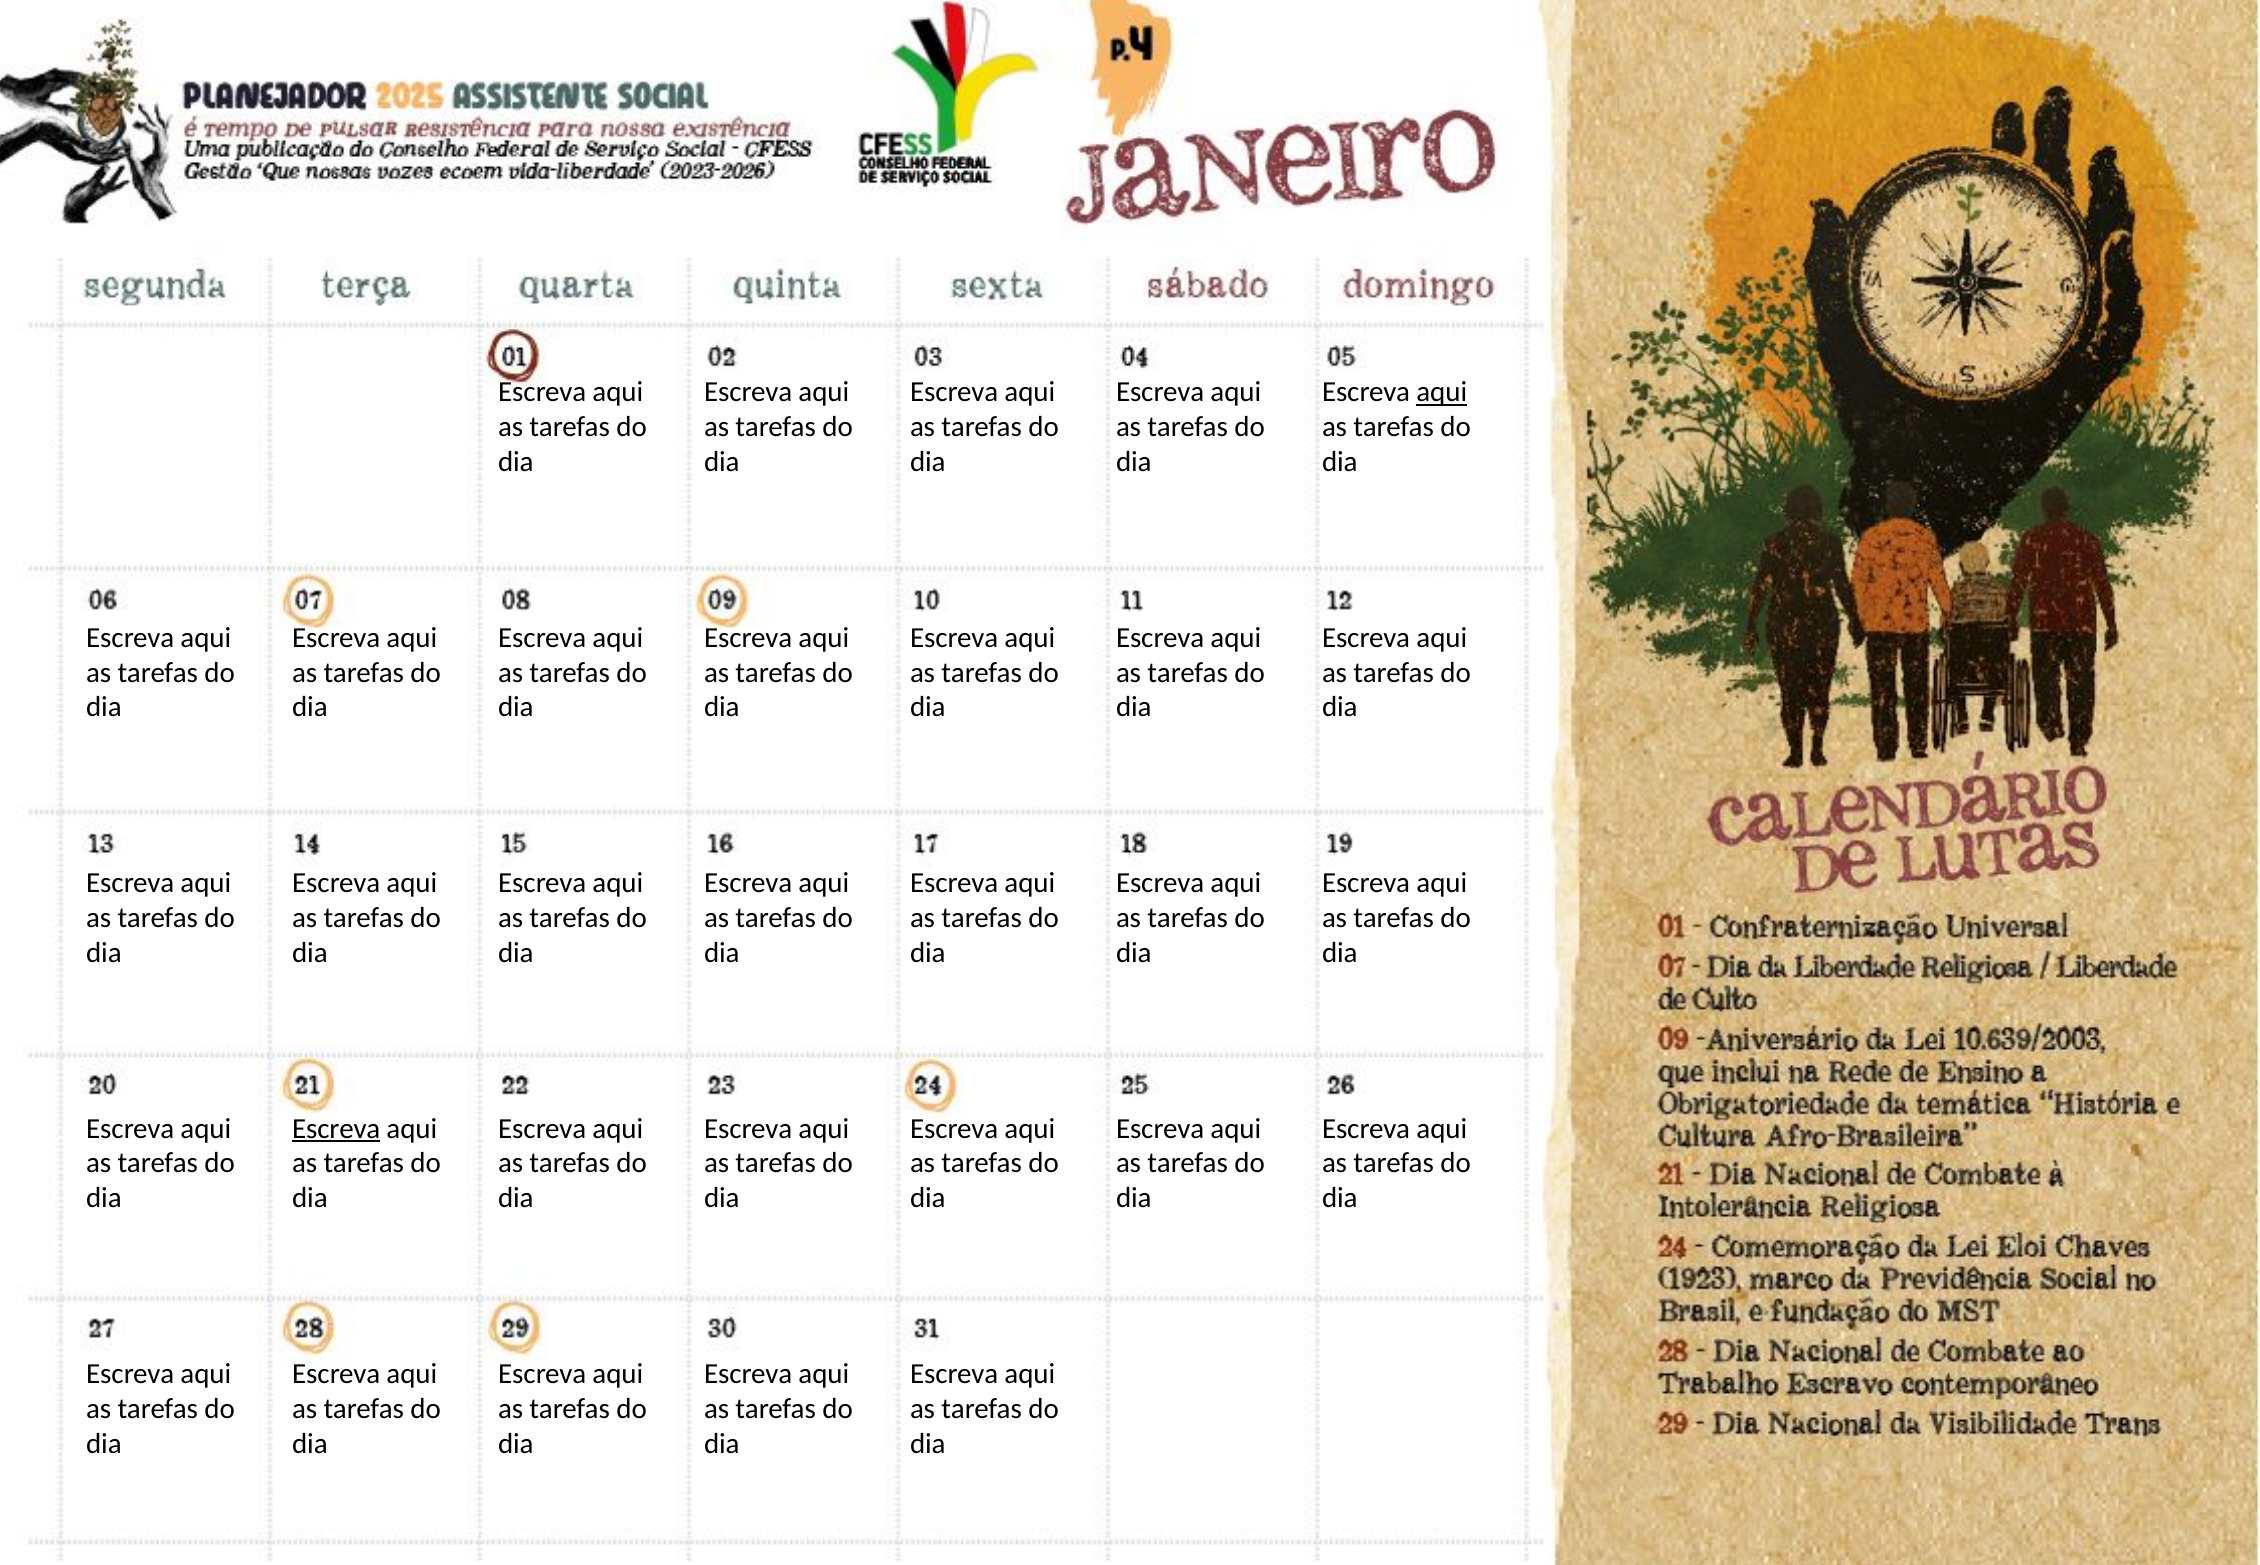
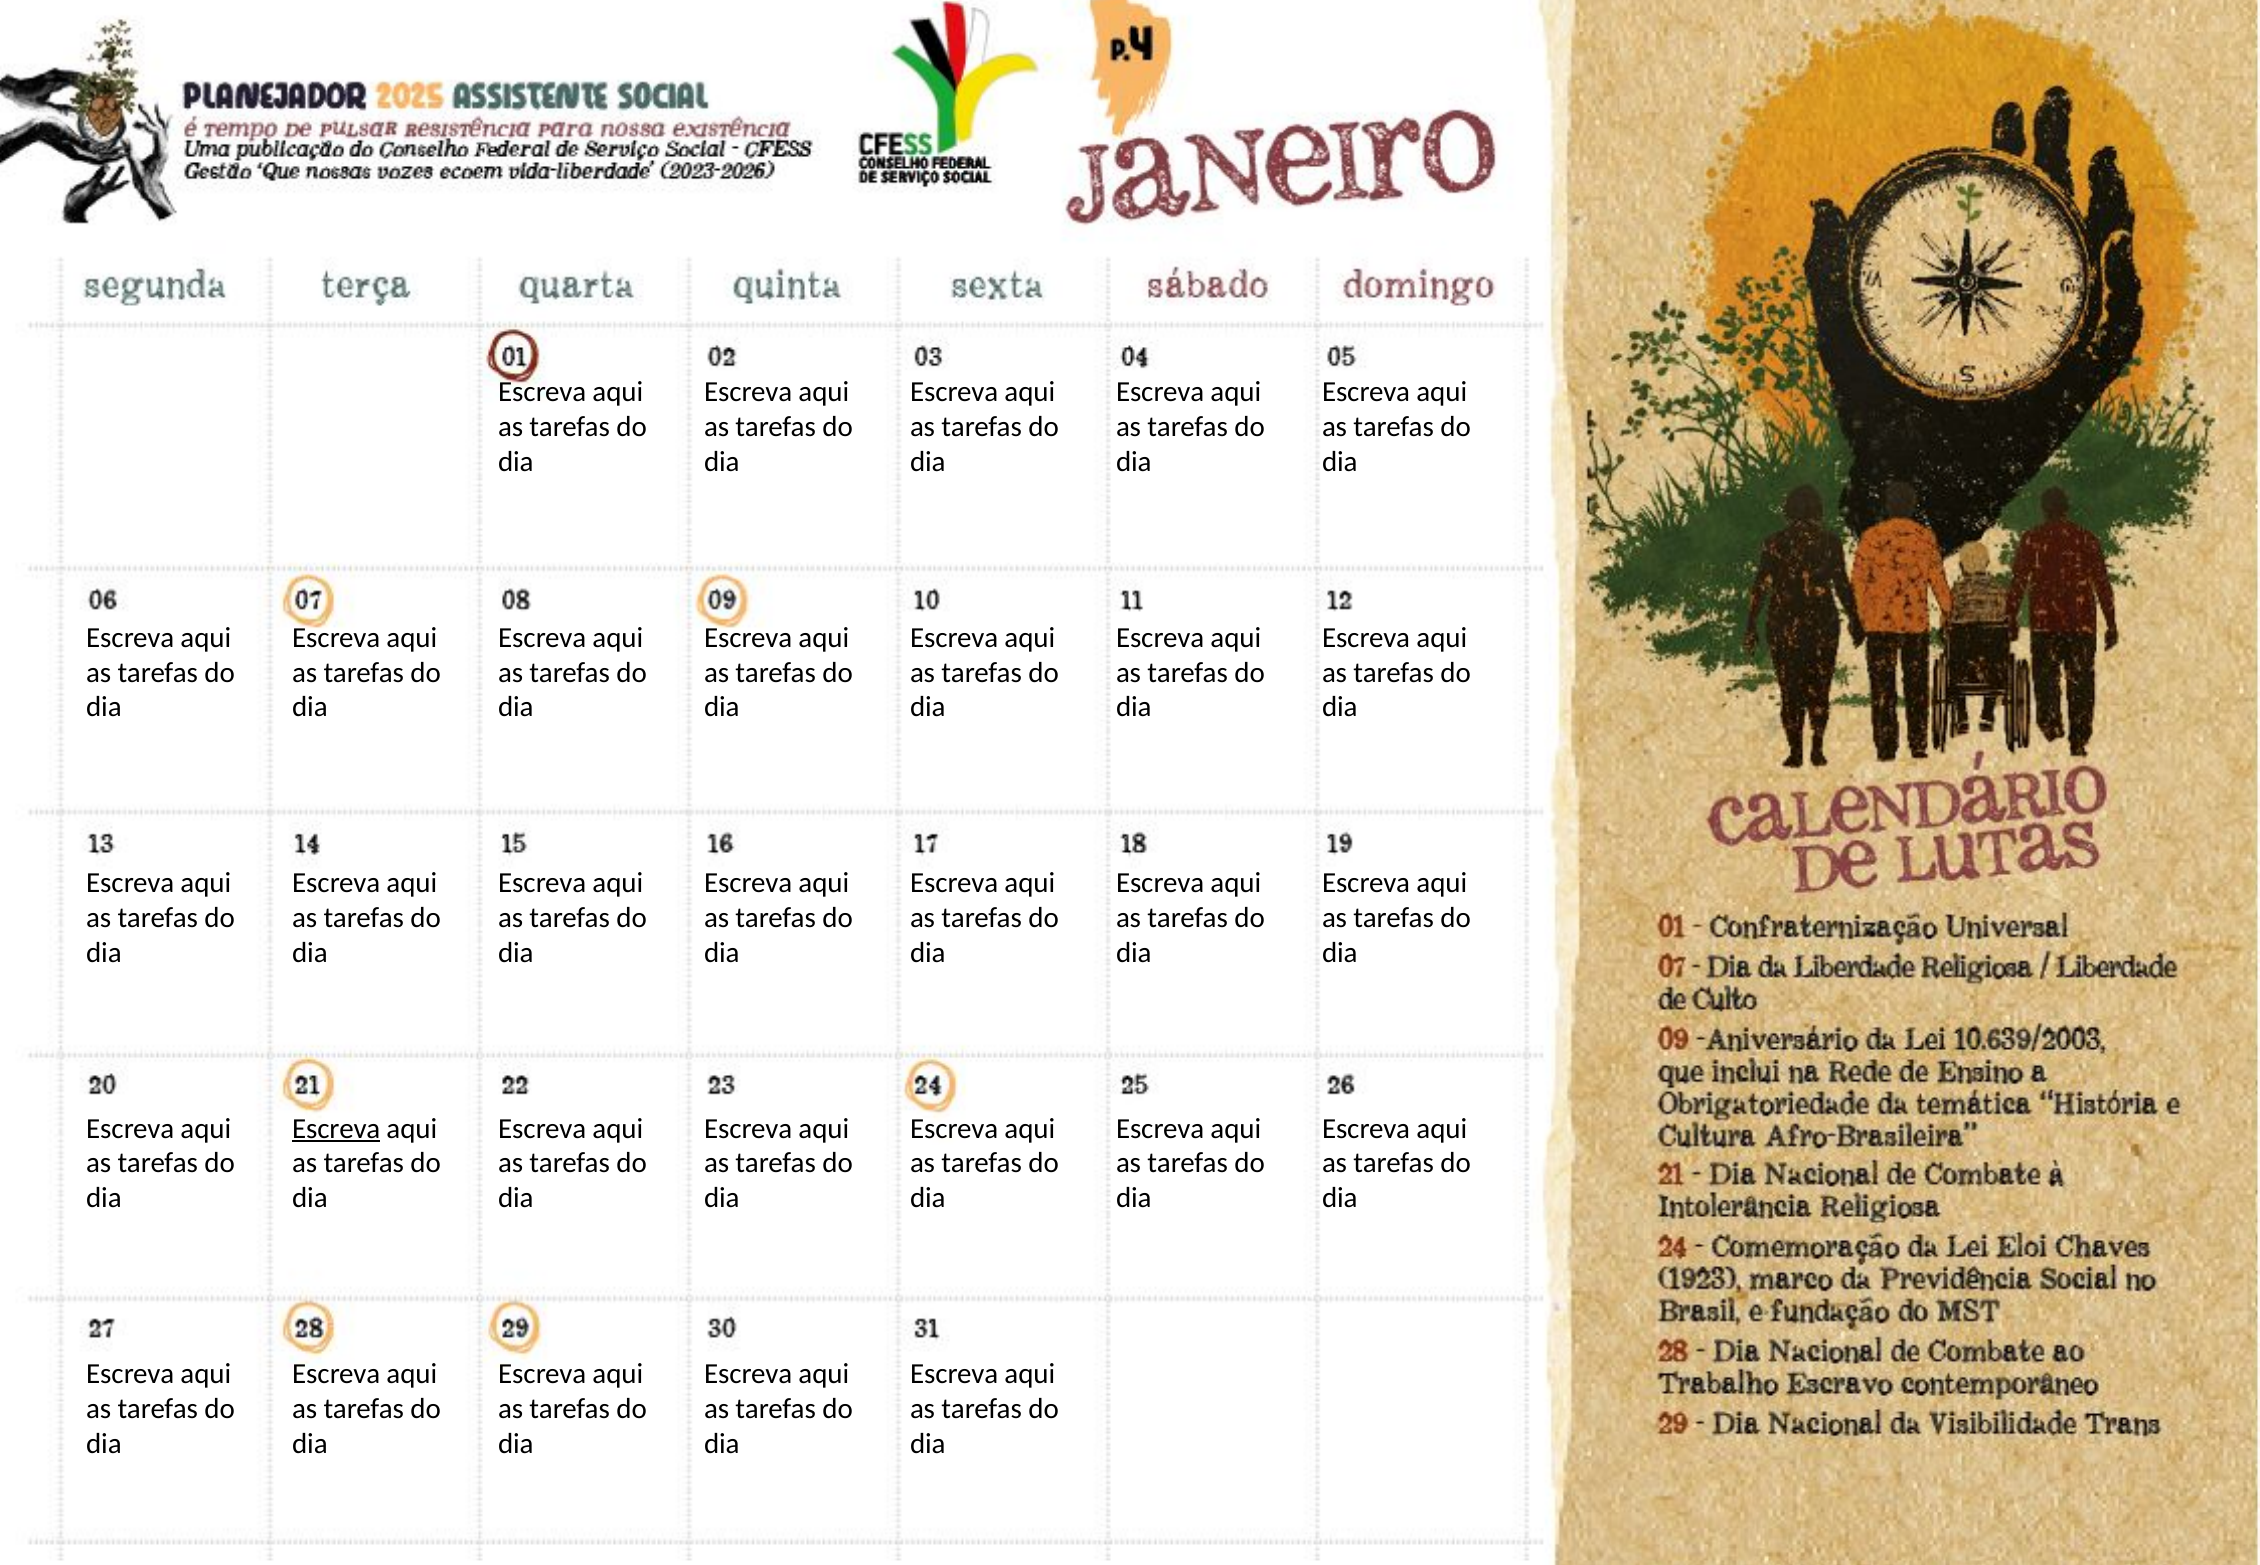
aqui at (1442, 392) underline: present -> none
